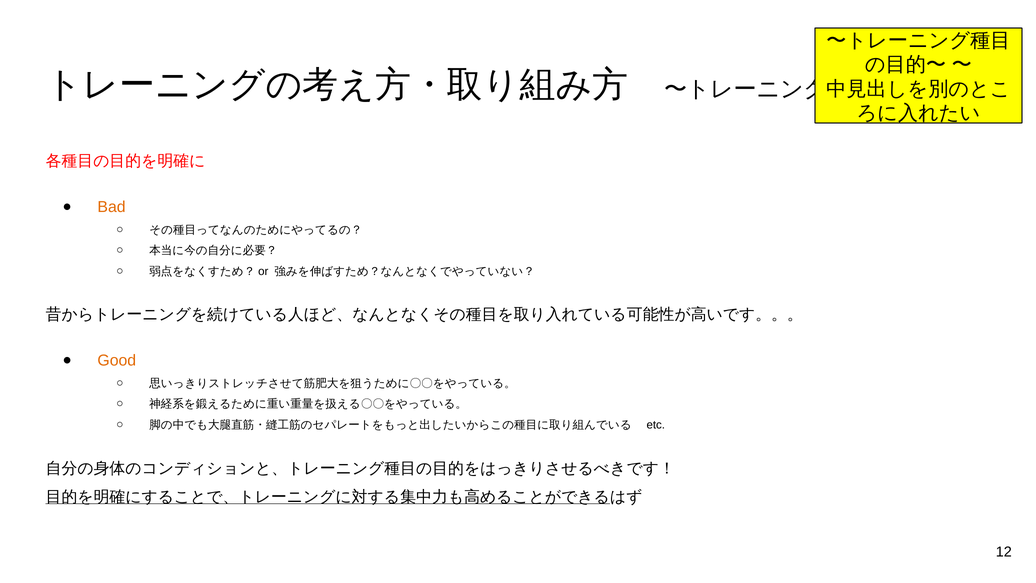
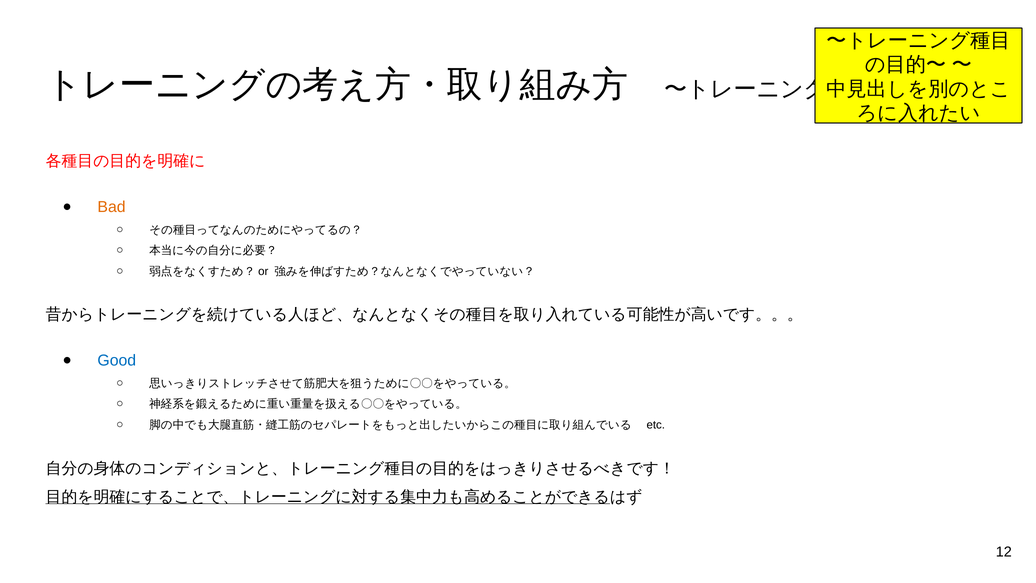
Good colour: orange -> blue
